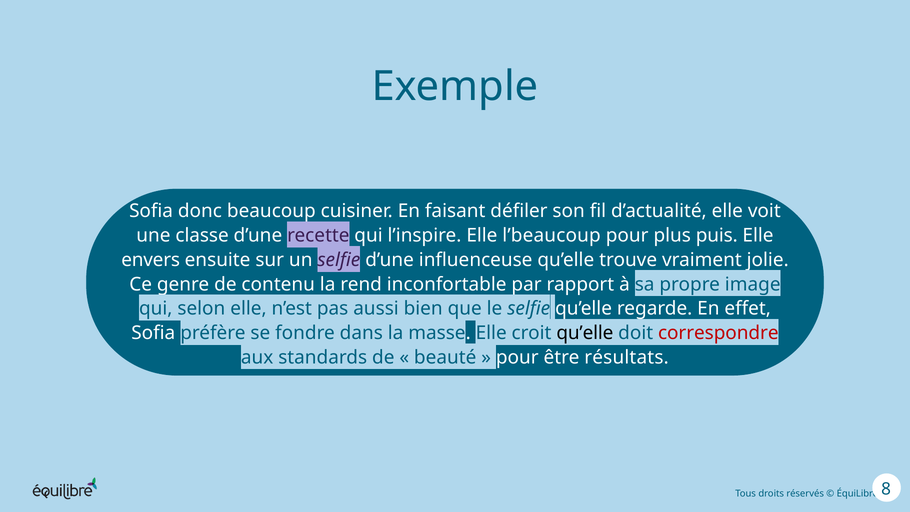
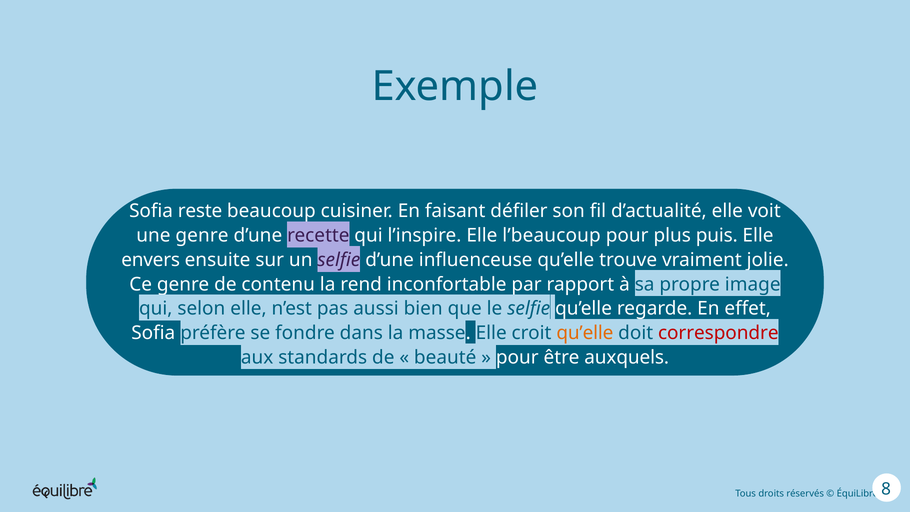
donc: donc -> reste
une classe: classe -> genre
qu’elle at (585, 333) colour: black -> orange
résultats: résultats -> auxquels
